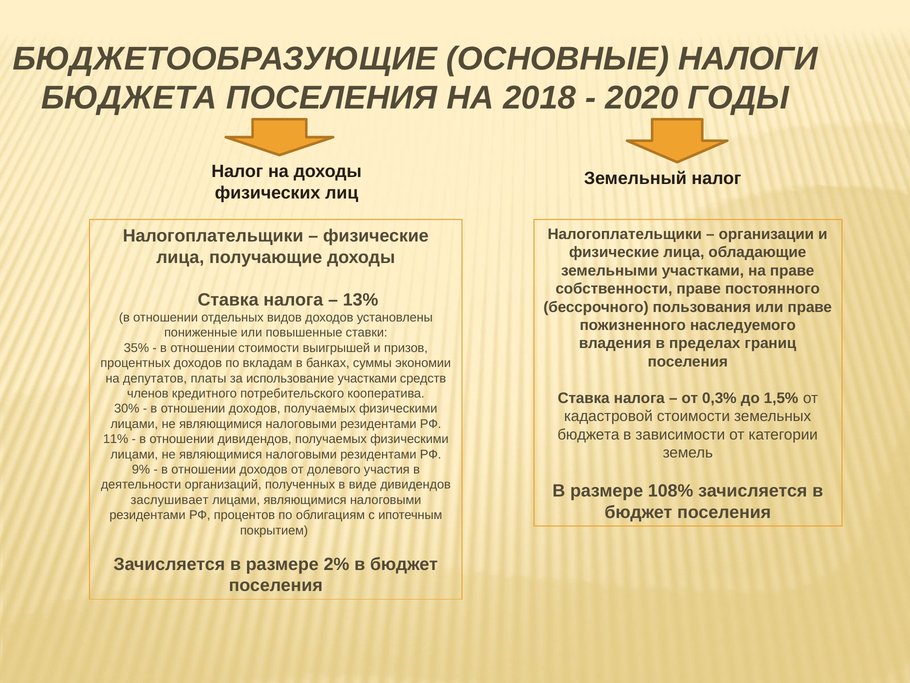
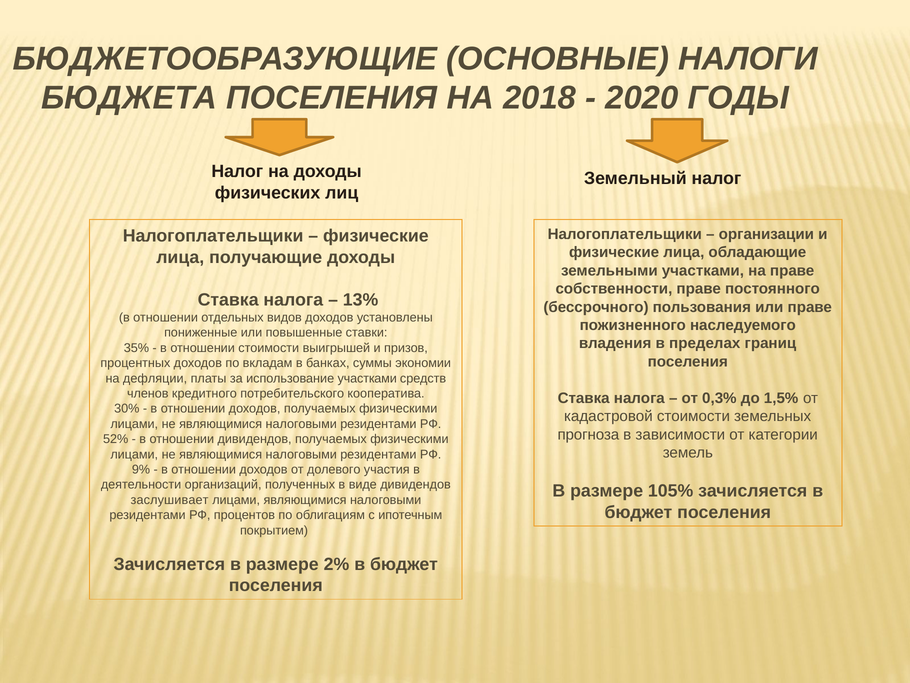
депутатов: депутатов -> дефляции
бюджета at (588, 434): бюджета -> прогноза
11%: 11% -> 52%
108%: 108% -> 105%
